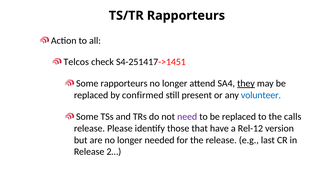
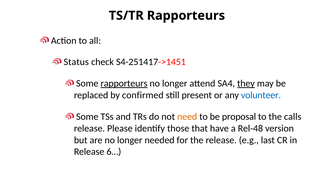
Telcos: Telcos -> Status
rapporteurs at (124, 84) underline: none -> present
need colour: purple -> orange
to be replaced: replaced -> proposal
Rel-12: Rel-12 -> Rel-48
2…: 2… -> 6…
